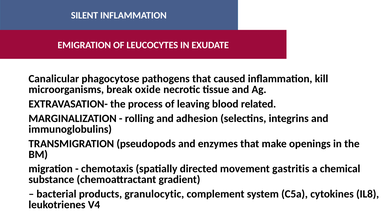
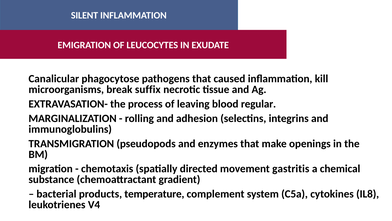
oxide: oxide -> suffix
related: related -> regular
granulocytic: granulocytic -> temperature
